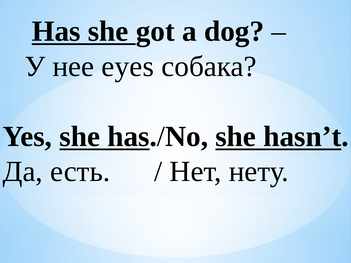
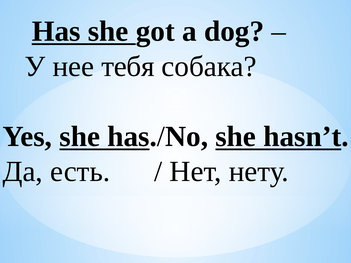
eyes: eyes -> тебя
